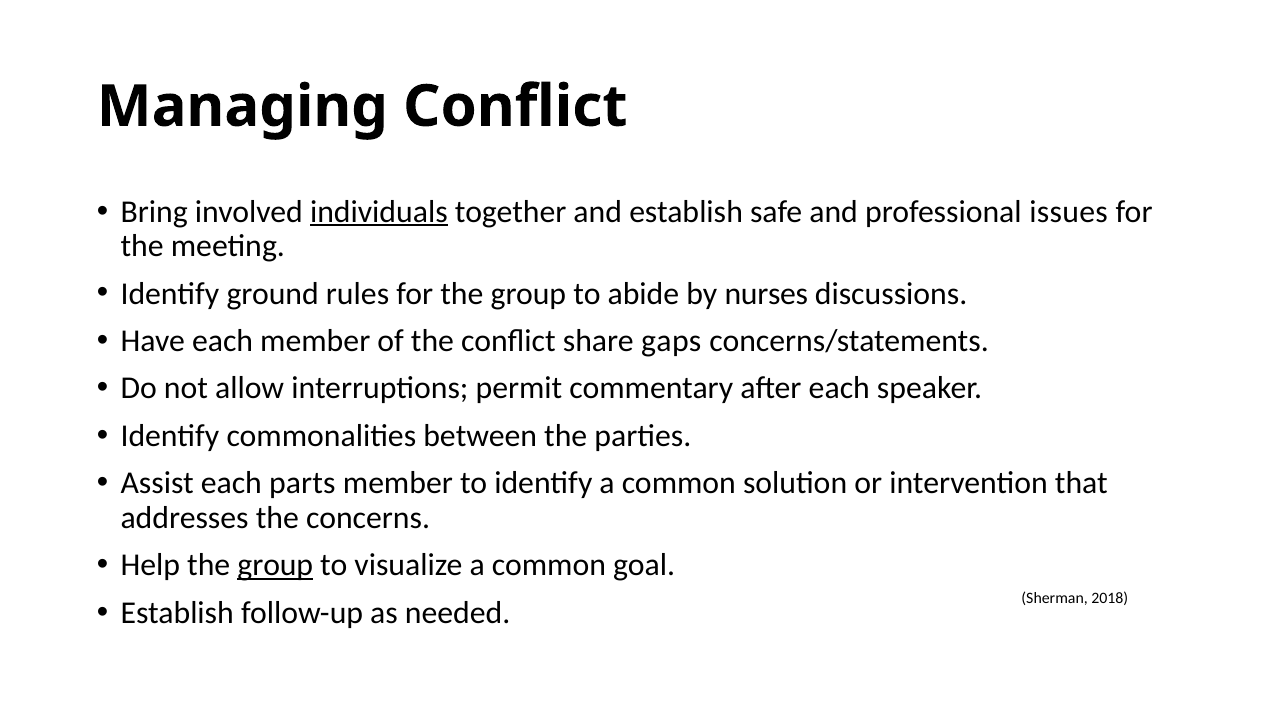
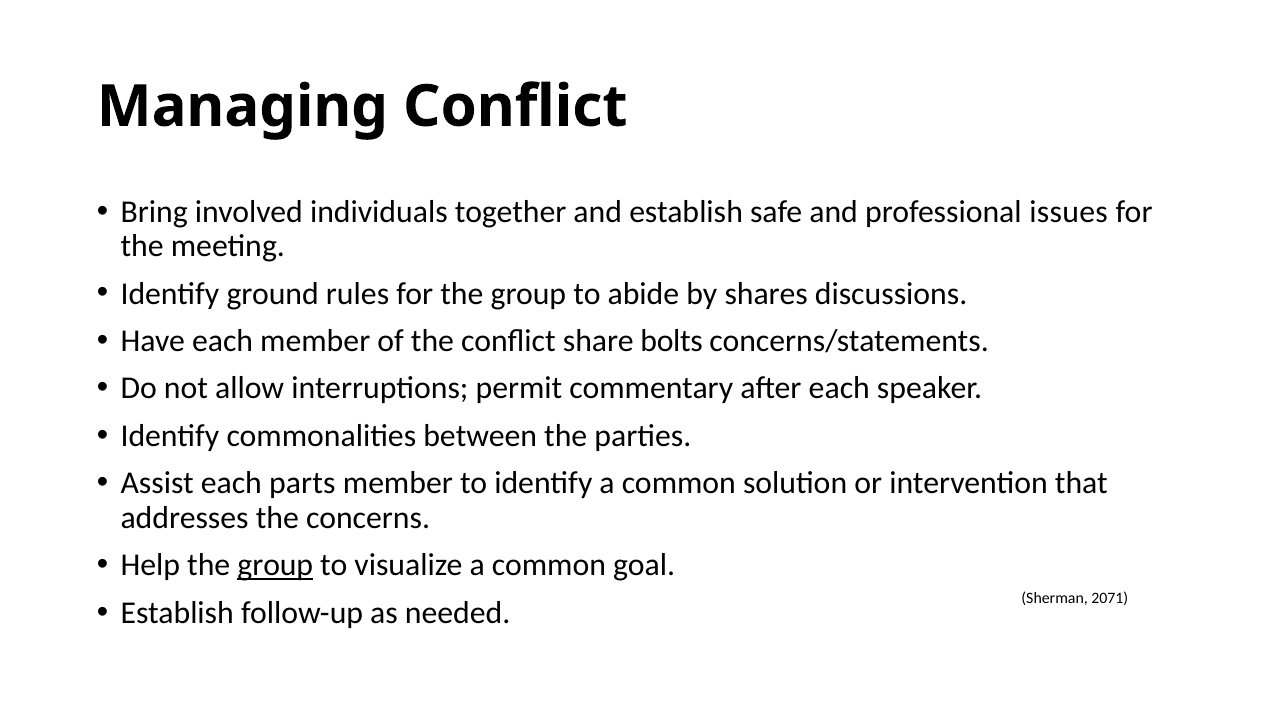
individuals underline: present -> none
nurses: nurses -> shares
gaps: gaps -> bolts
2018: 2018 -> 2071
